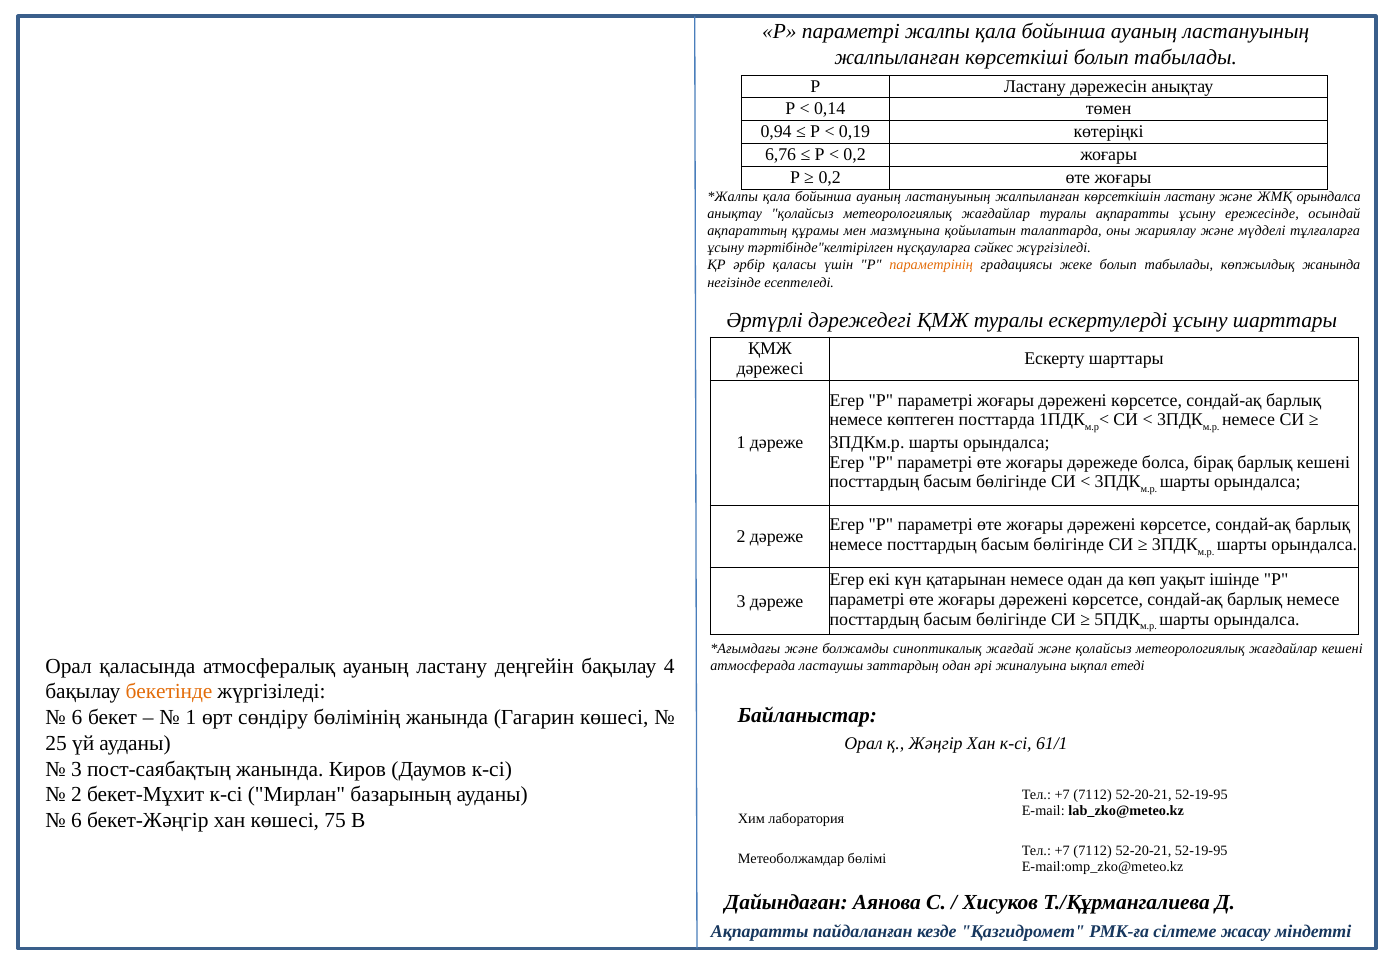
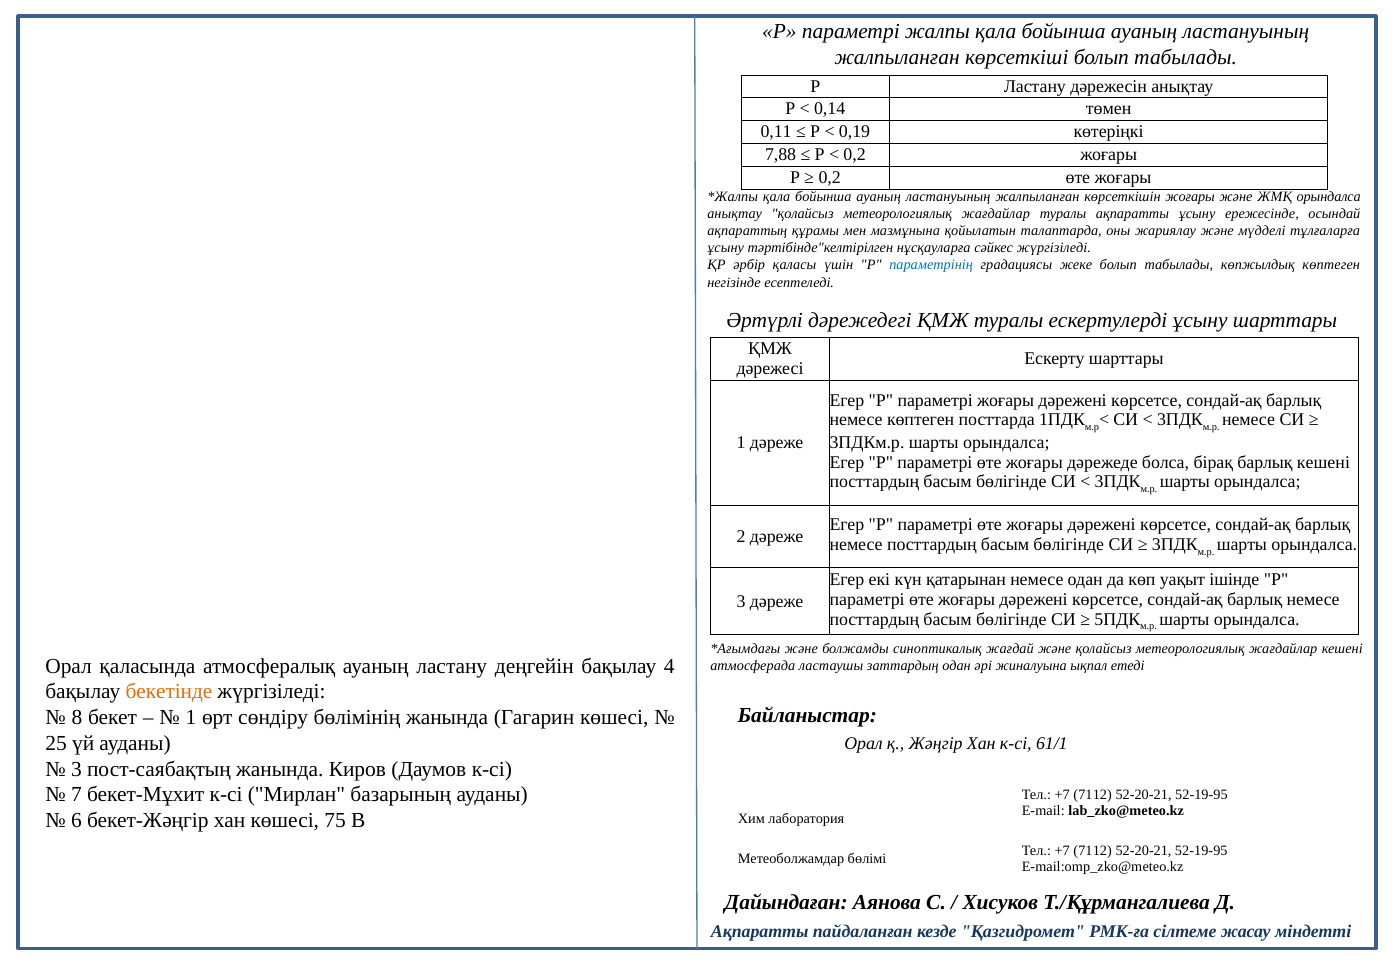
0,94: 0,94 -> 0,11
6,76: 6,76 -> 7,88
көрсеткішін ластану: ластану -> жоғары
параметрінің colour: orange -> blue
көпжылдық жанында: жанында -> көптеген
6 at (77, 718): 6 -> 8
2 at (76, 795): 2 -> 7
